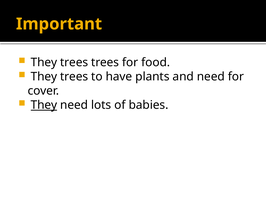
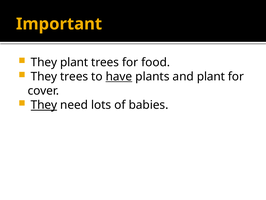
trees at (74, 62): trees -> plant
have underline: none -> present
and need: need -> plant
